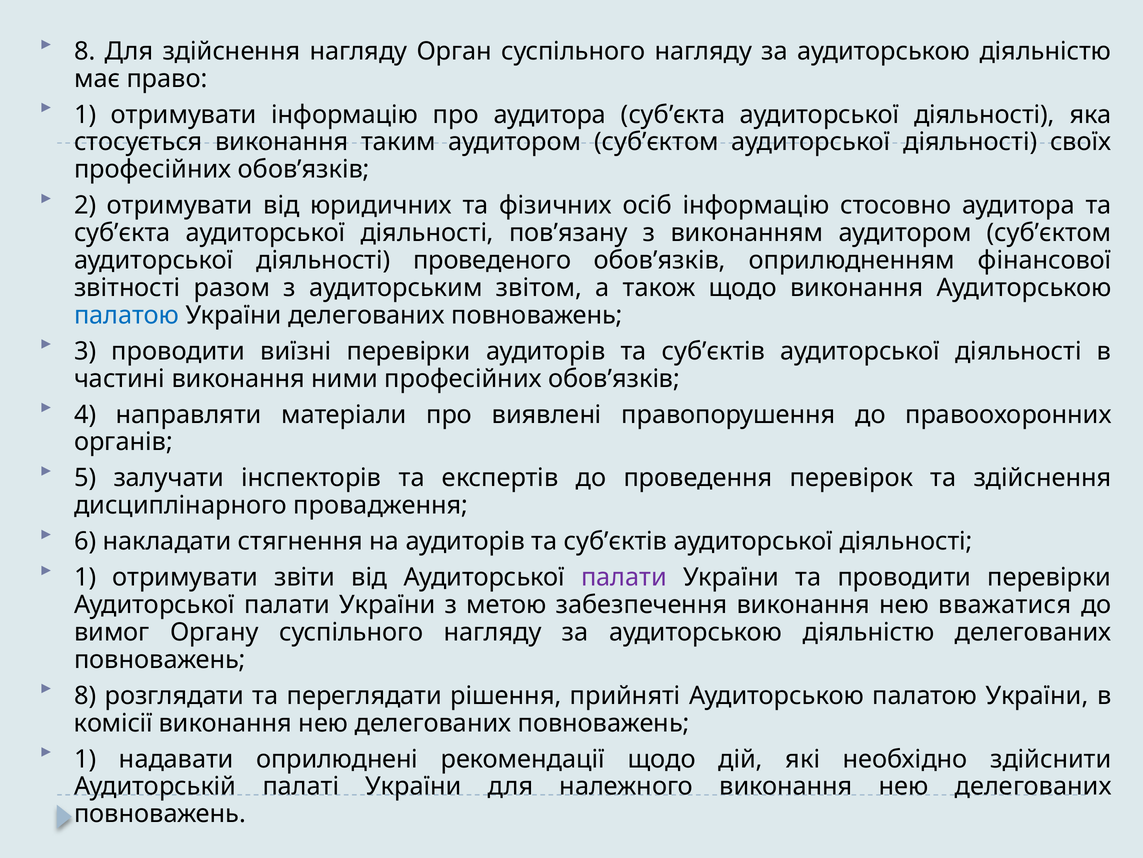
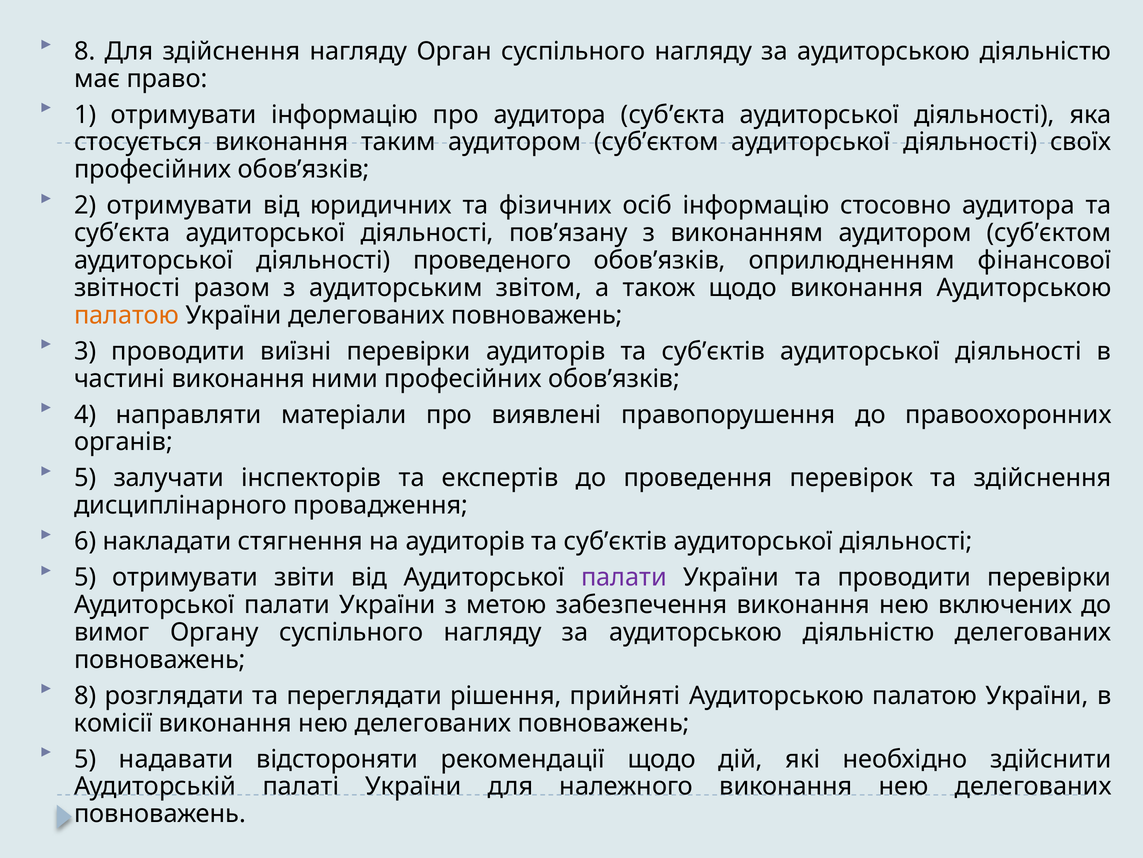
палатою at (127, 315) colour: blue -> orange
1 at (85, 577): 1 -> 5
вважатися: вважатися -> включених
1 at (85, 758): 1 -> 5
оприлюднені: оприлюднені -> відстороняти
